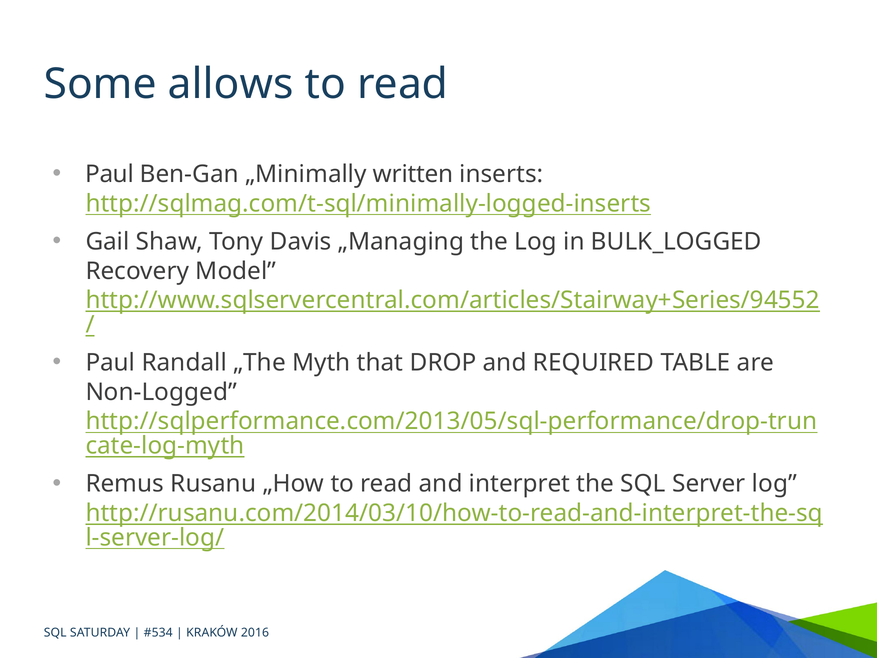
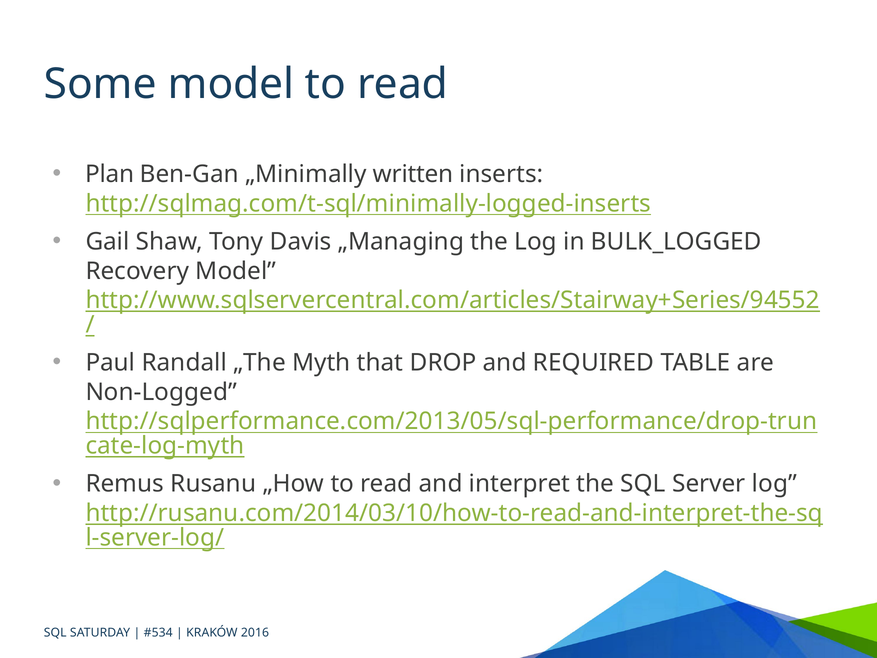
Some allows: allows -> model
Paul at (110, 174): Paul -> Plan
